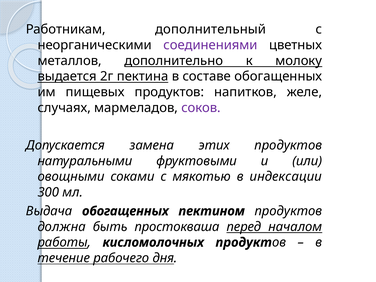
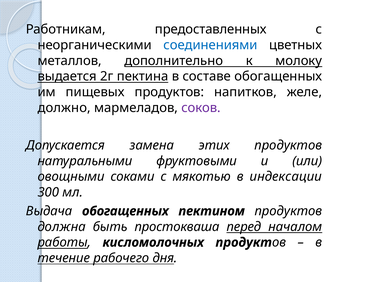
дополнительный: дополнительный -> предоставленных
соединениями colour: purple -> blue
случаях: случаях -> должно
